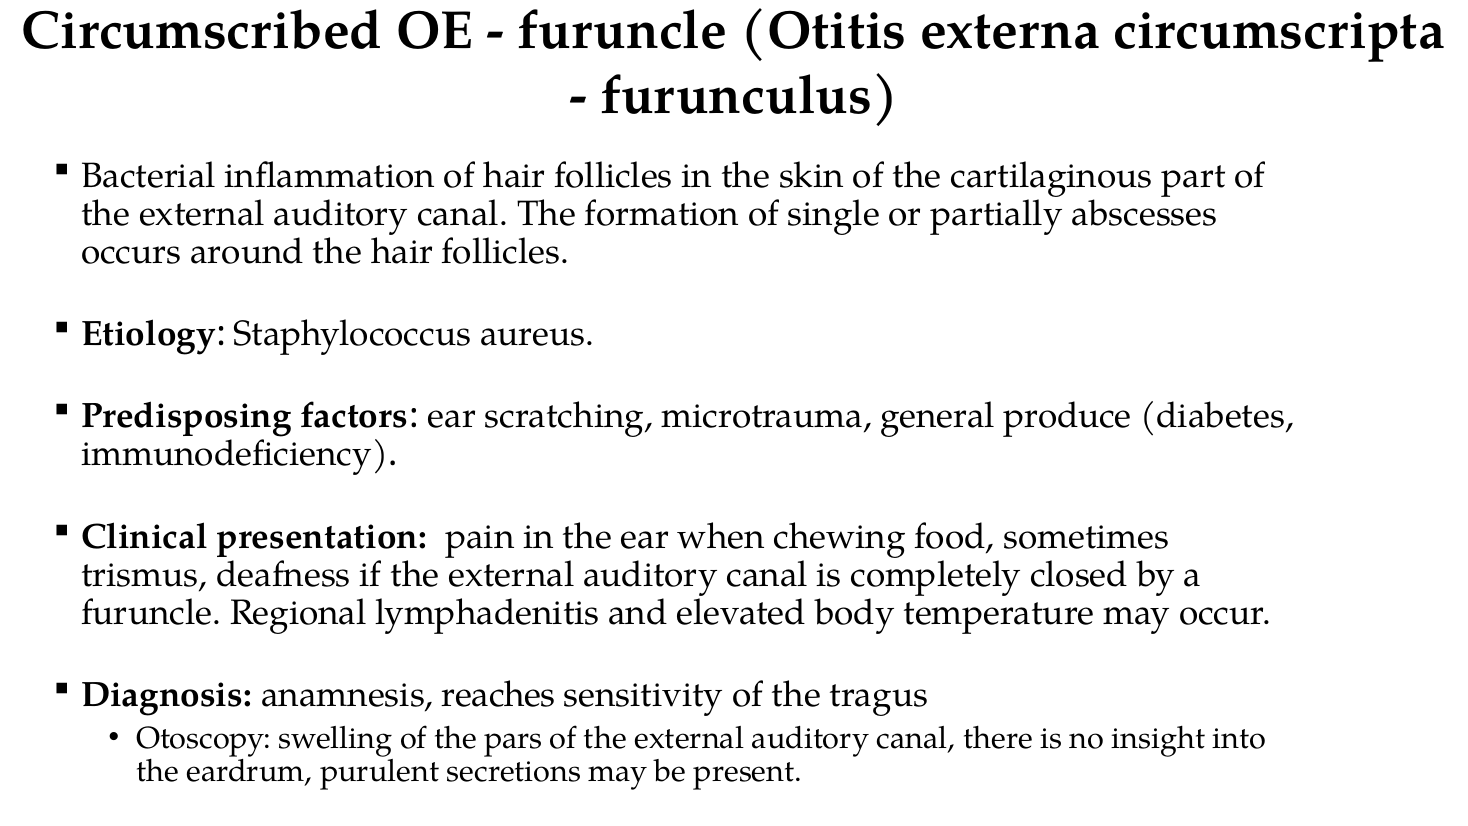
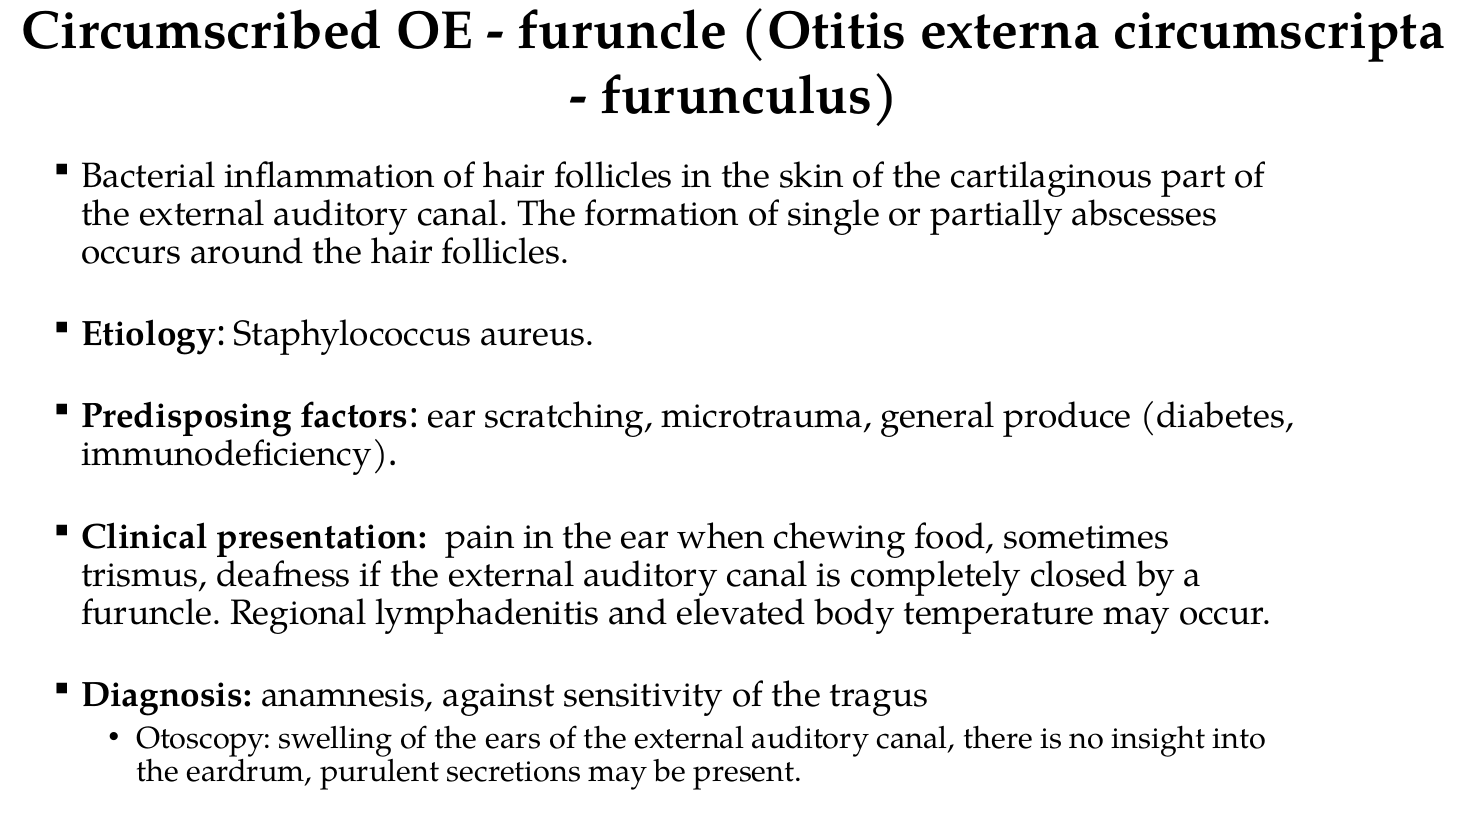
reaches: reaches -> against
pars: pars -> ears
